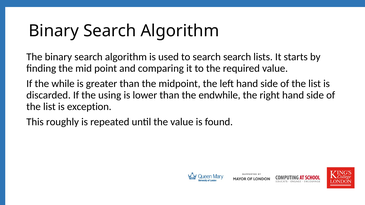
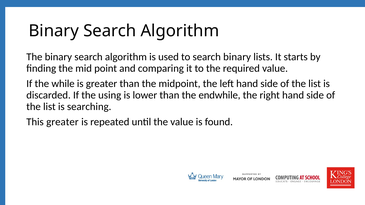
search search: search -> binary
exception: exception -> searching
This roughly: roughly -> greater
